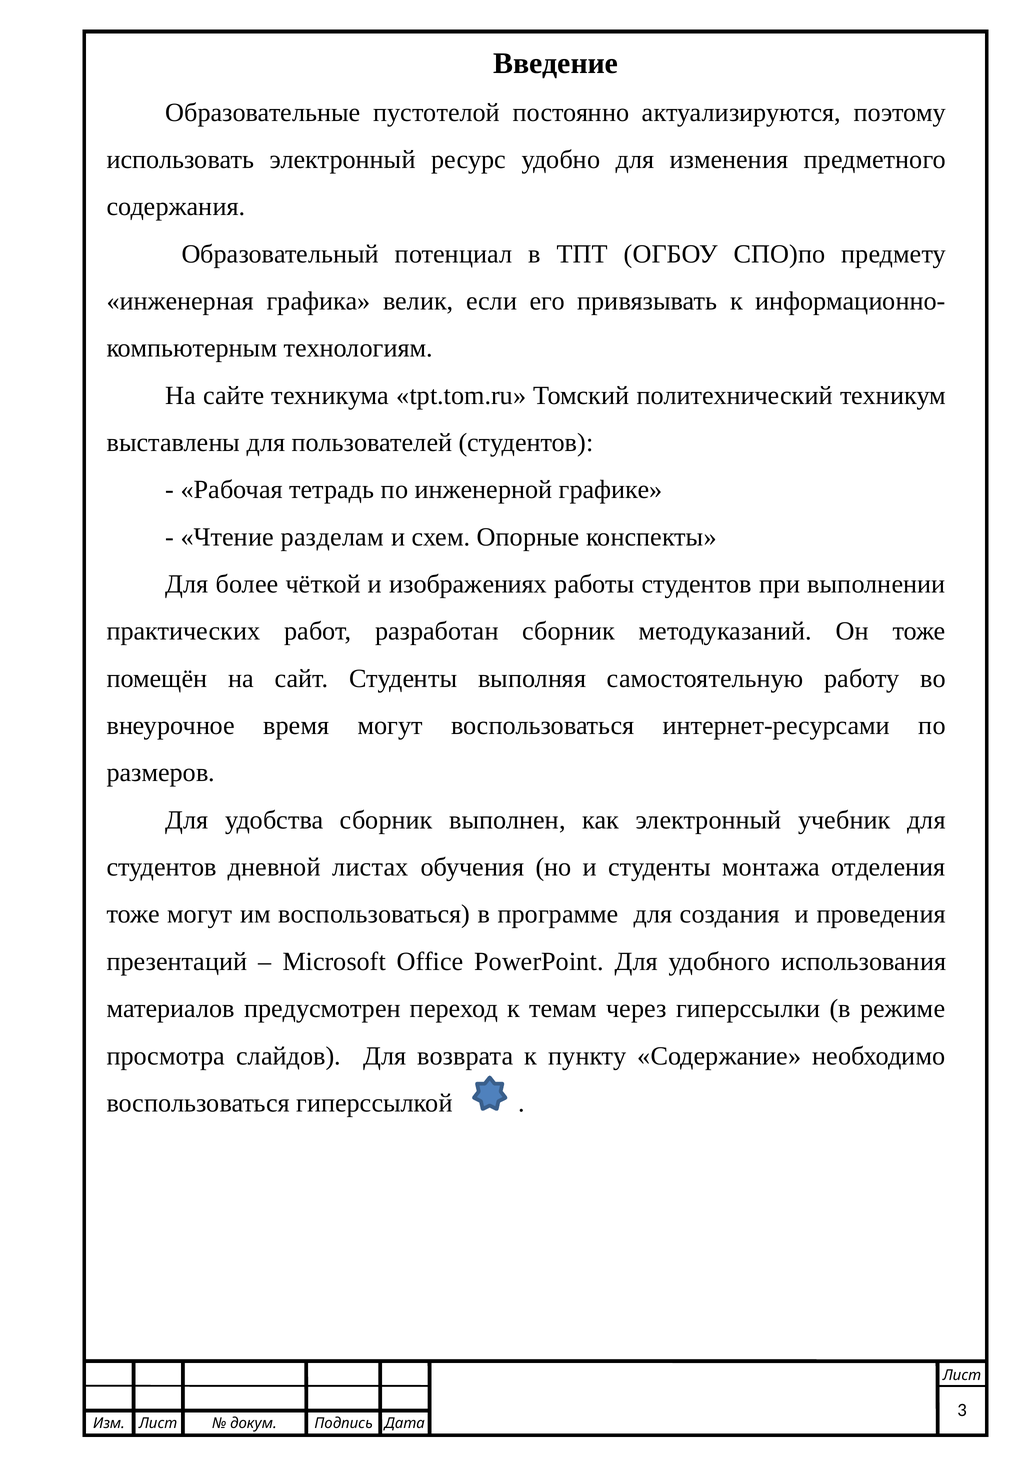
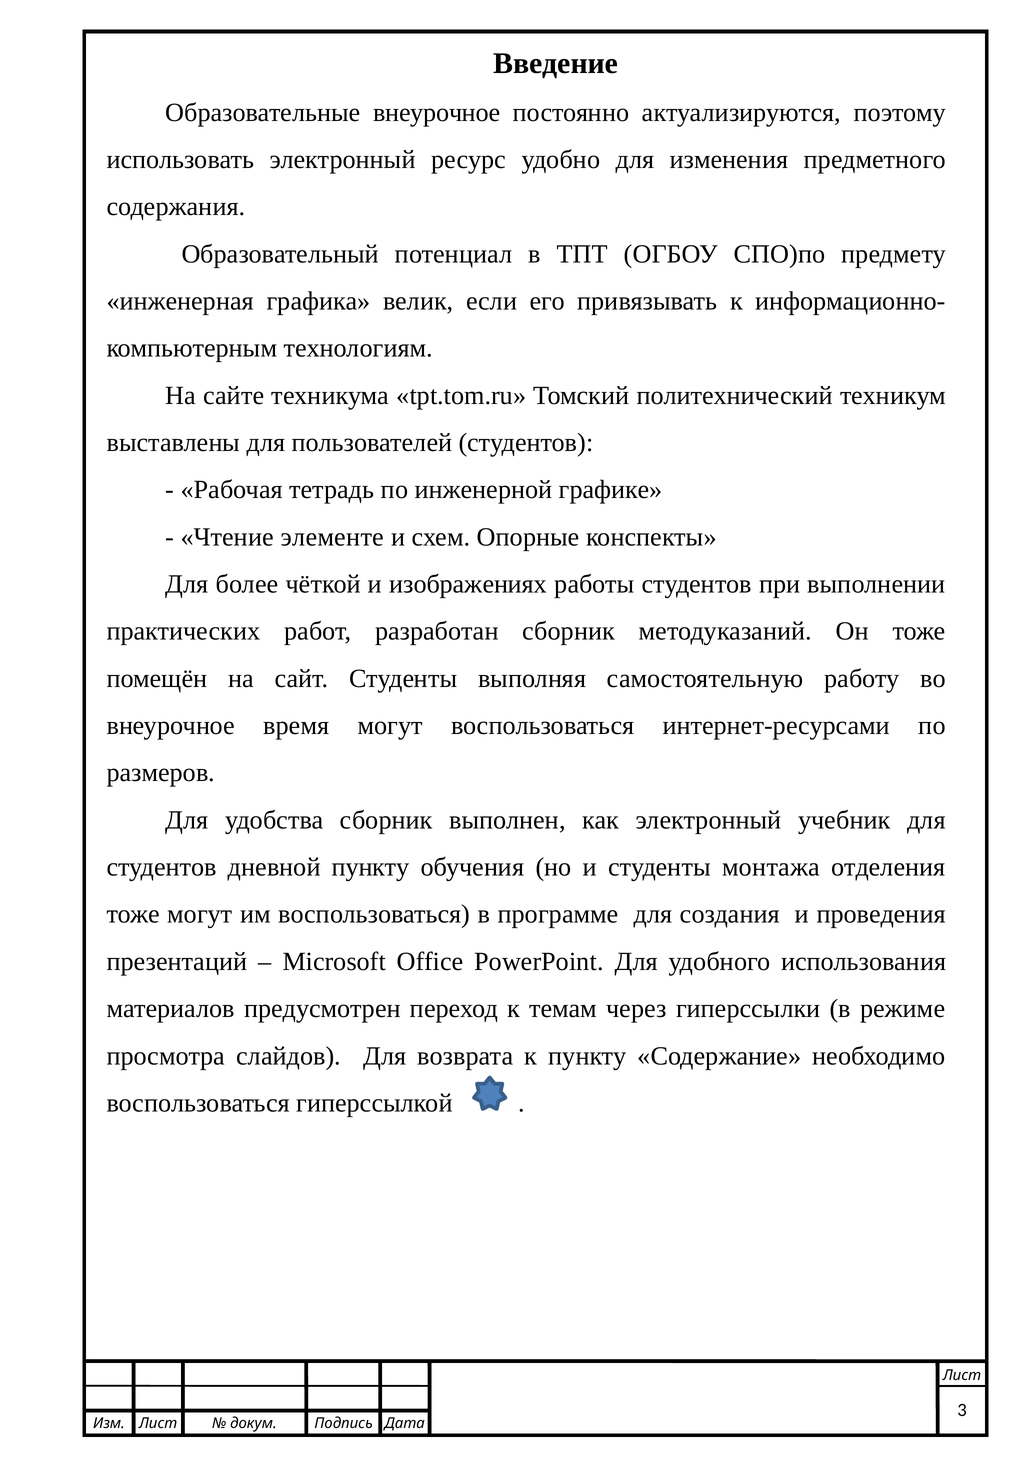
Образовательные пустотелой: пустотелой -> внеурочное
разделам: разделам -> элементе
дневной листах: листах -> пункту
